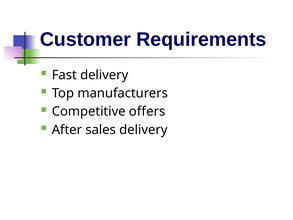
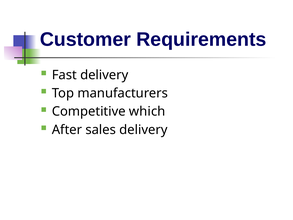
offers: offers -> which
